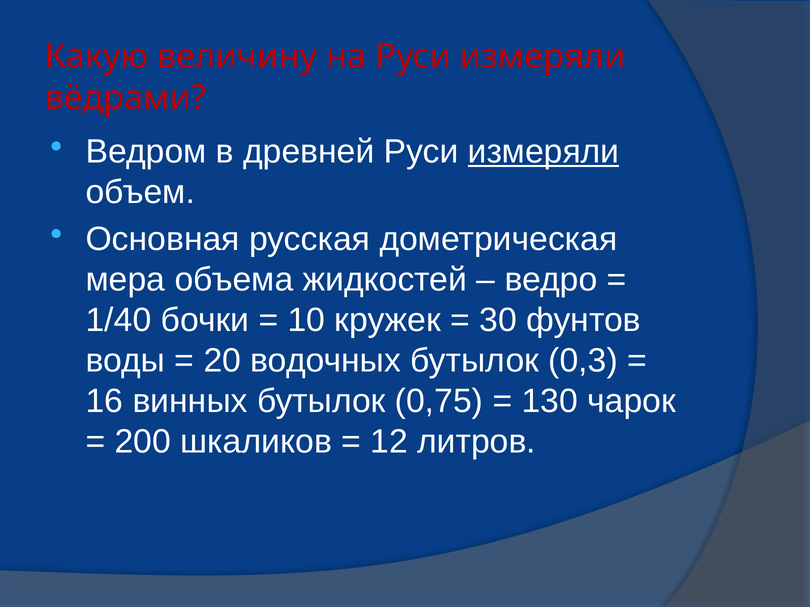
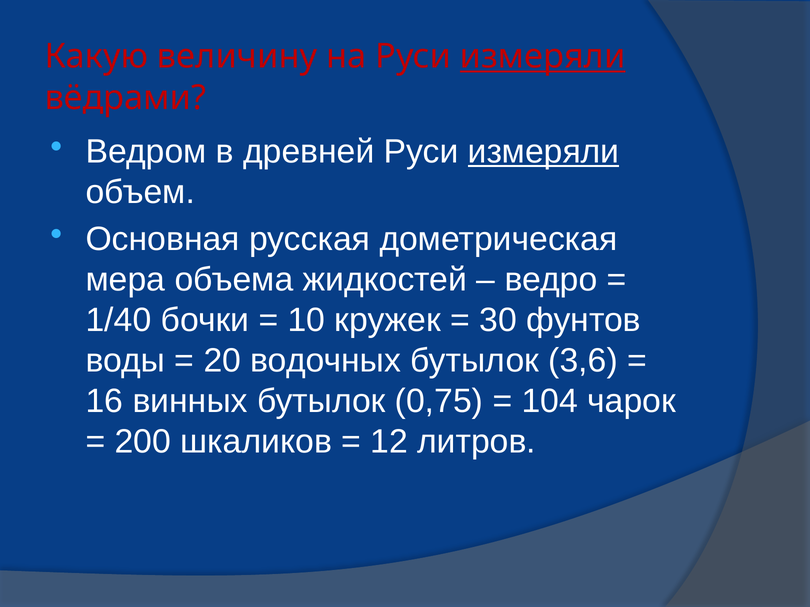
измеряли at (543, 57) underline: none -> present
0,3: 0,3 -> 3,6
130: 130 -> 104
